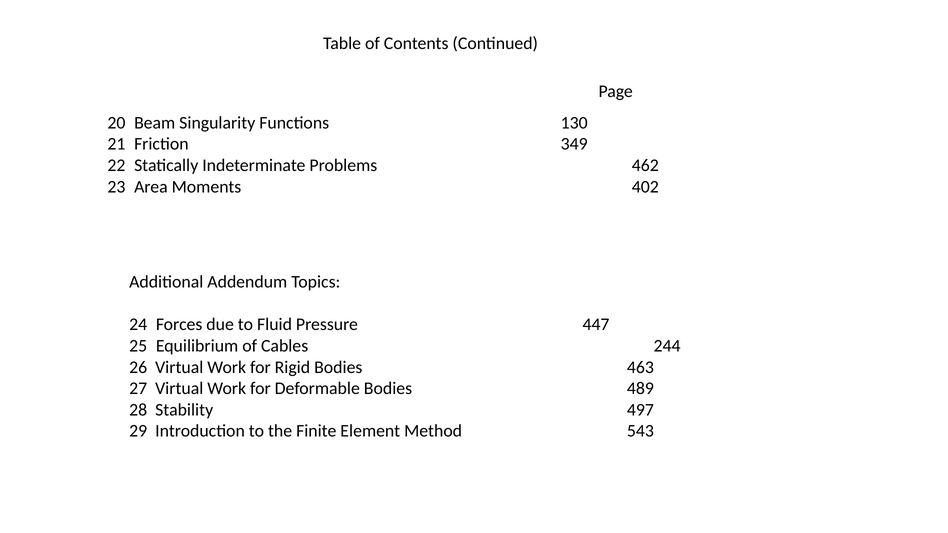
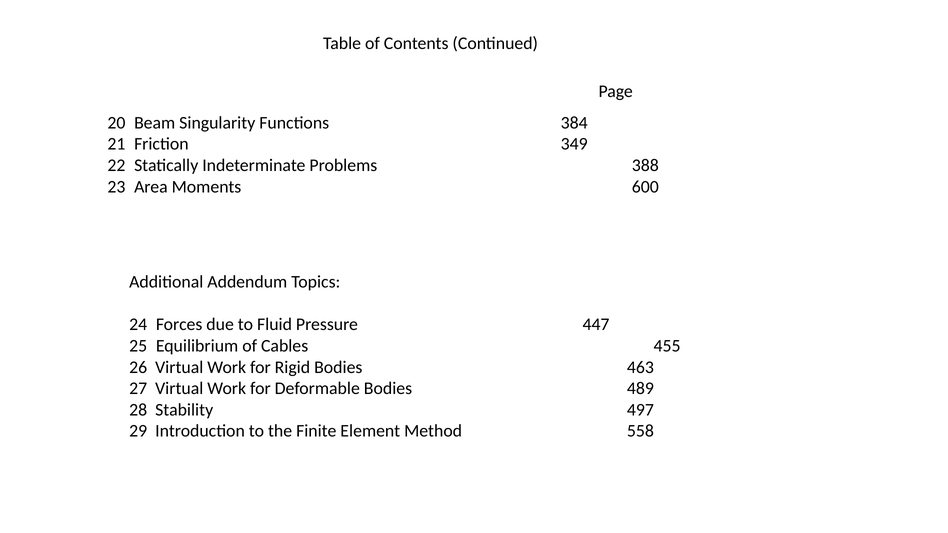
130: 130 -> 384
462: 462 -> 388
402: 402 -> 600
244: 244 -> 455
543: 543 -> 558
